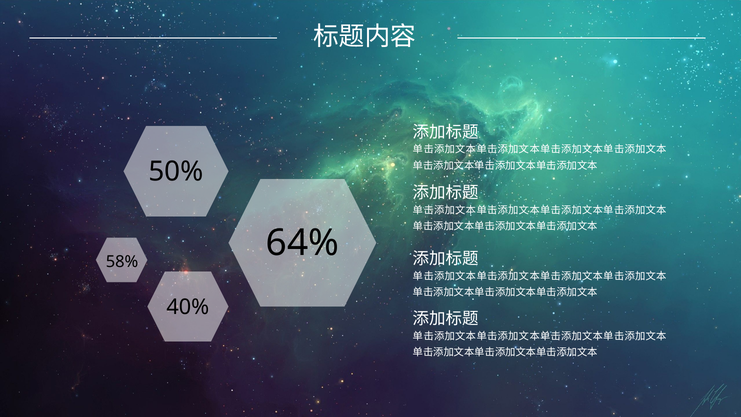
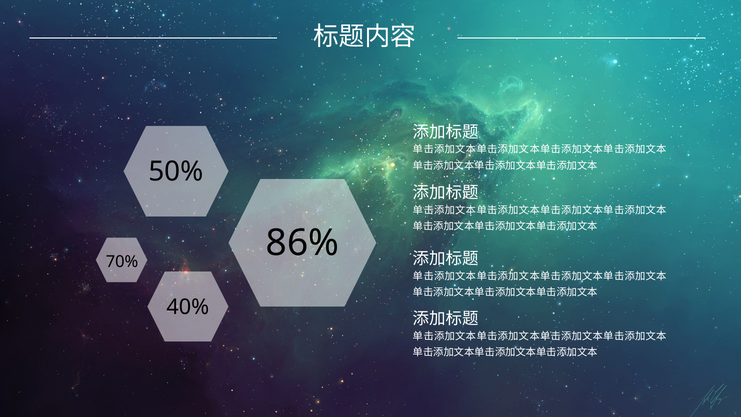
64%: 64% -> 86%
58%: 58% -> 70%
